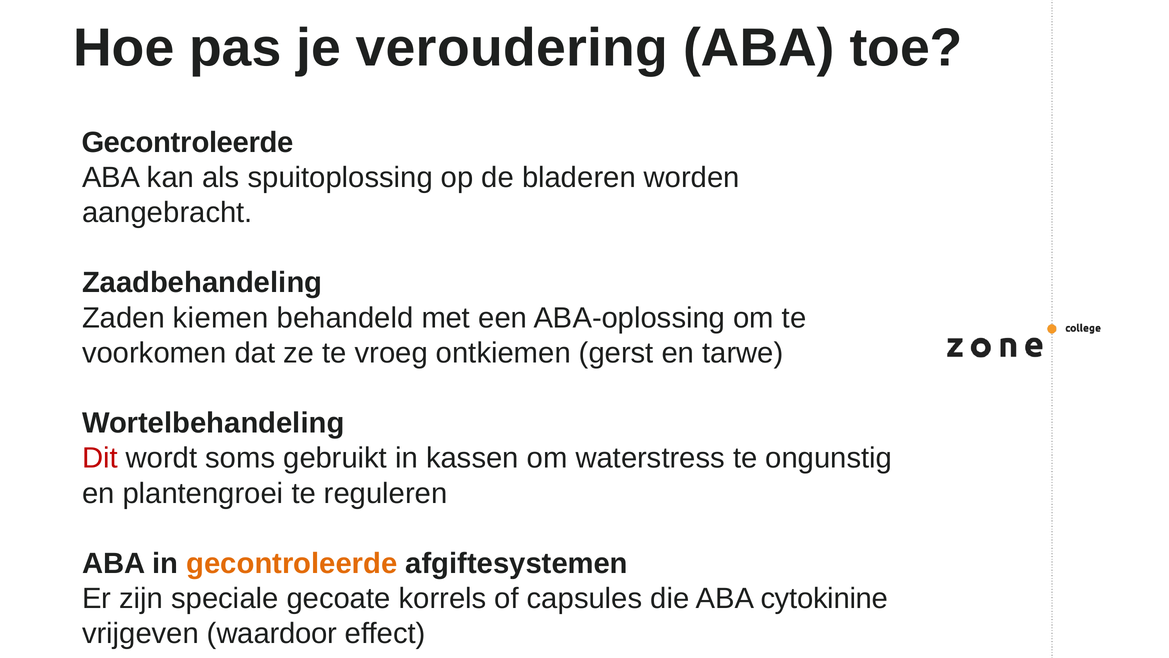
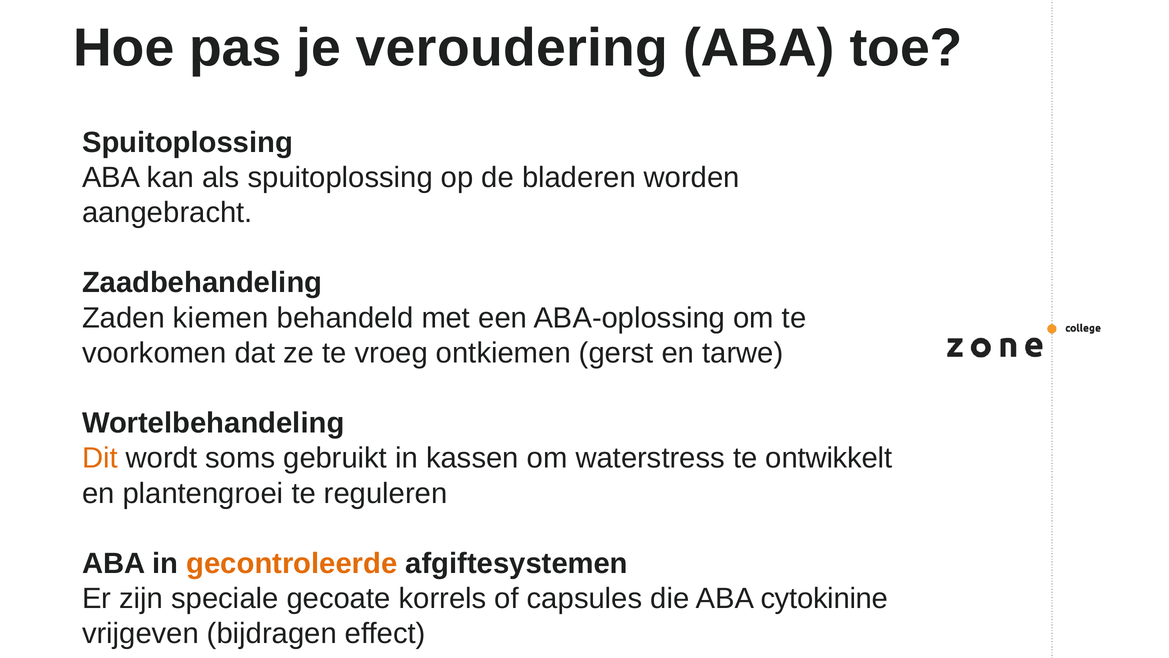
Gecontroleerde at (188, 142): Gecontroleerde -> Spuitoplossing
Dit colour: red -> orange
ongunstig: ongunstig -> ontwikkelt
waardoor: waardoor -> bijdragen
